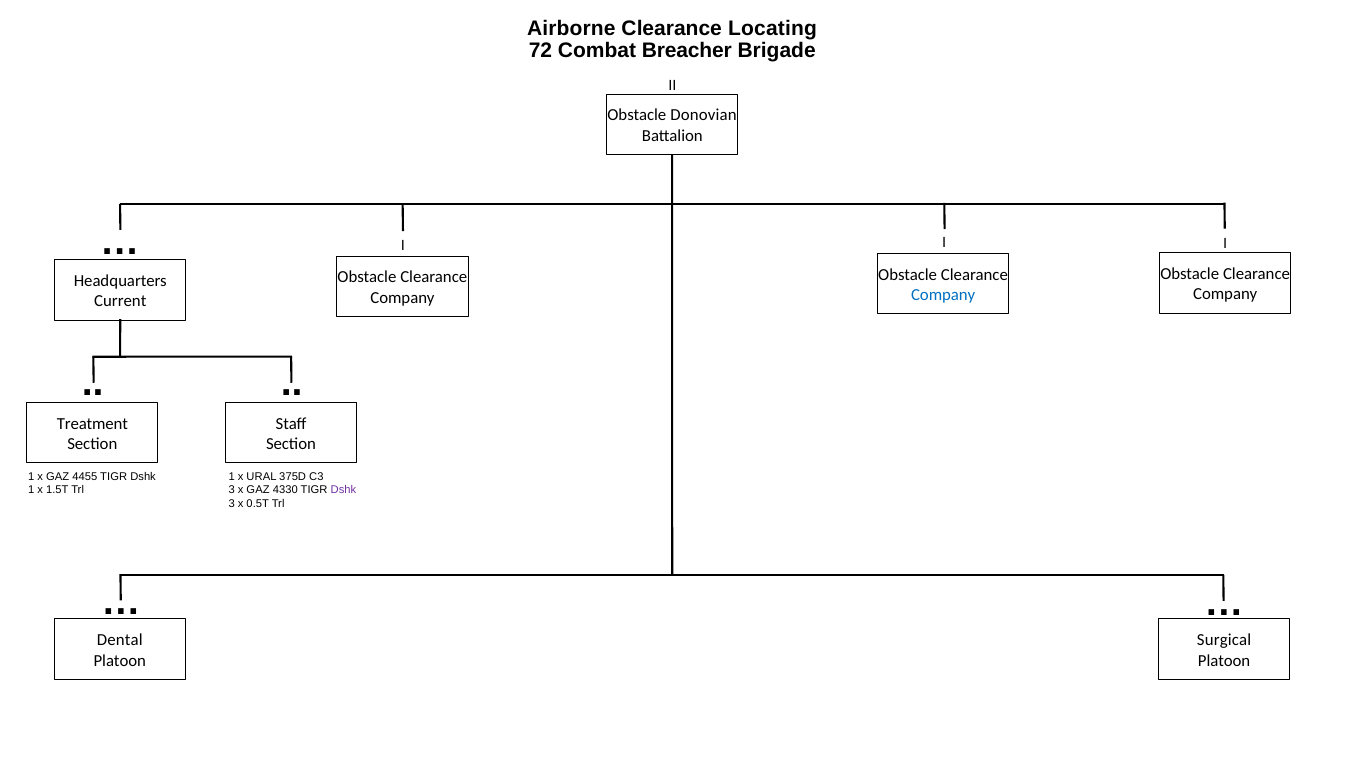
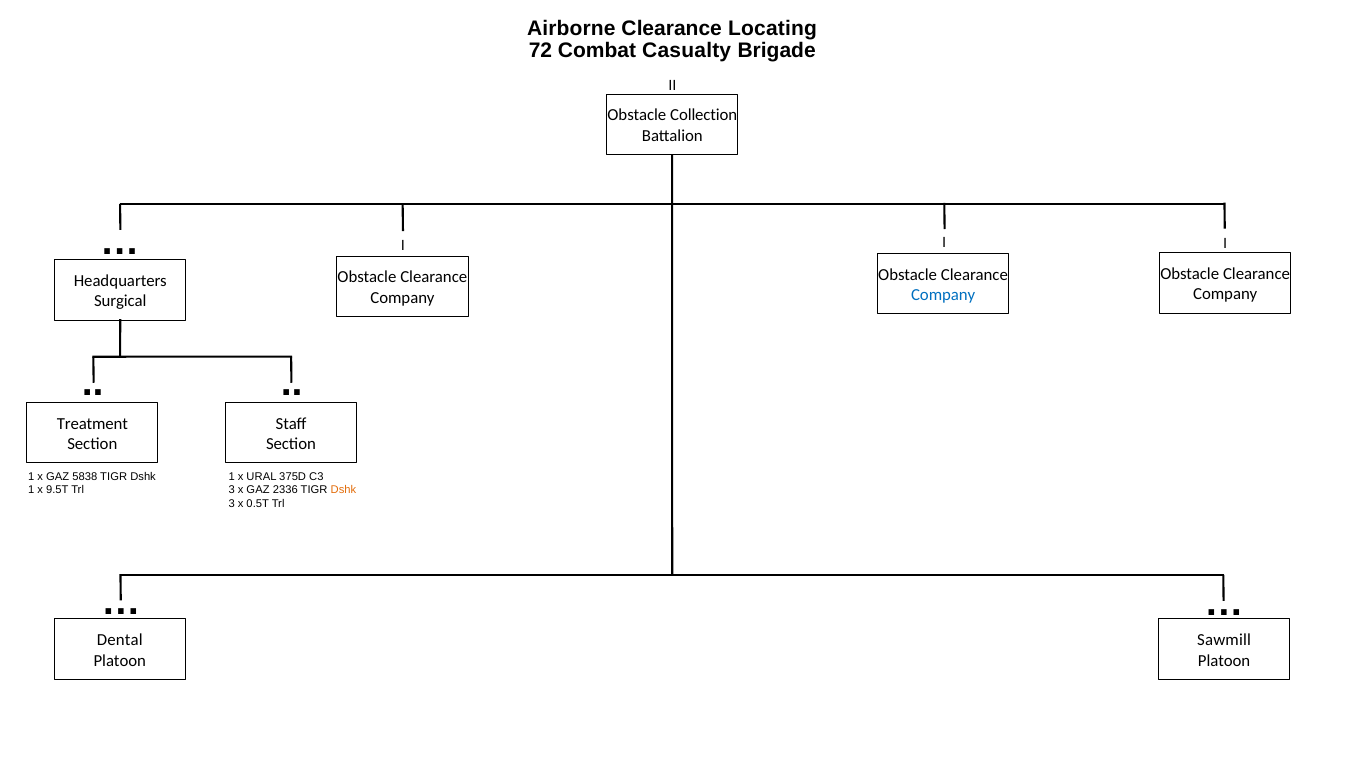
Breacher: Breacher -> Casualty
Donovian: Donovian -> Collection
Current: Current -> Surgical
4455: 4455 -> 5838
1.5T: 1.5T -> 9.5T
4330: 4330 -> 2336
Dshk at (343, 490) colour: purple -> orange
Surgical: Surgical -> Sawmill
